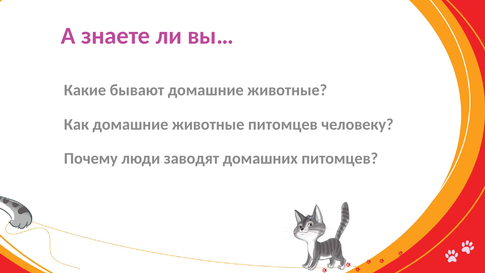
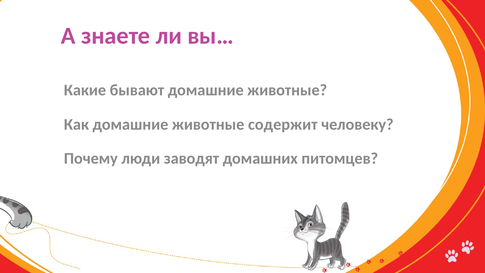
животные питомцев: питомцев -> содержит
